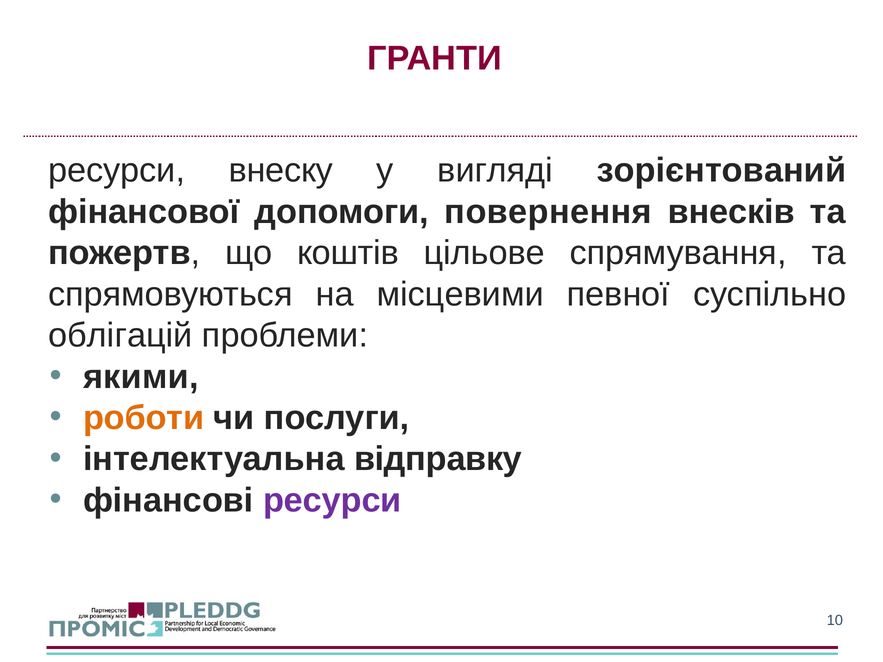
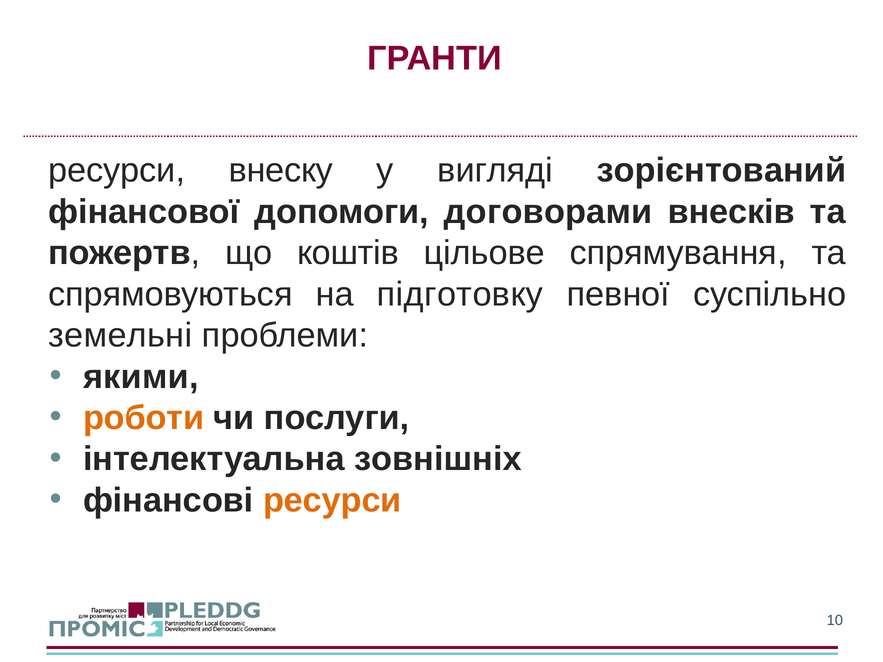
повернення: повернення -> договорами
місцевими: місцевими -> підготовку
облігацій: облігацій -> земельні
відправку: відправку -> зовнішніх
ресурси at (332, 501) colour: purple -> orange
